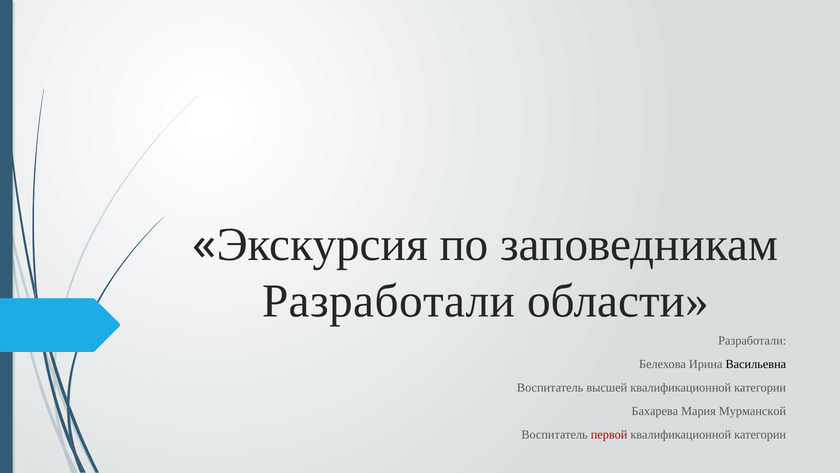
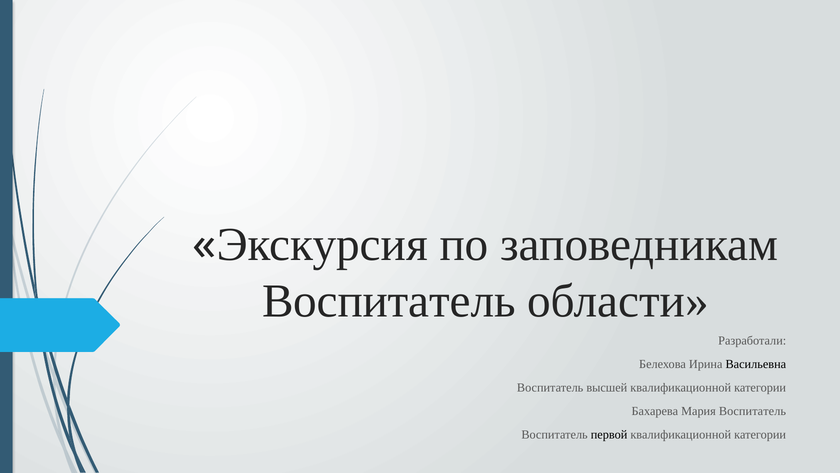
Разработали at (389, 301): Разработали -> Воспитатель
Мария Мурманской: Мурманской -> Воспитатель
первой colour: red -> black
